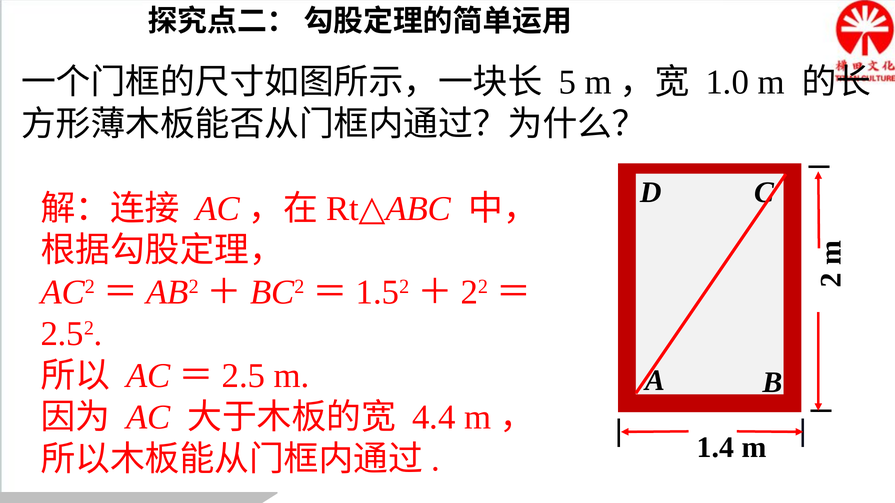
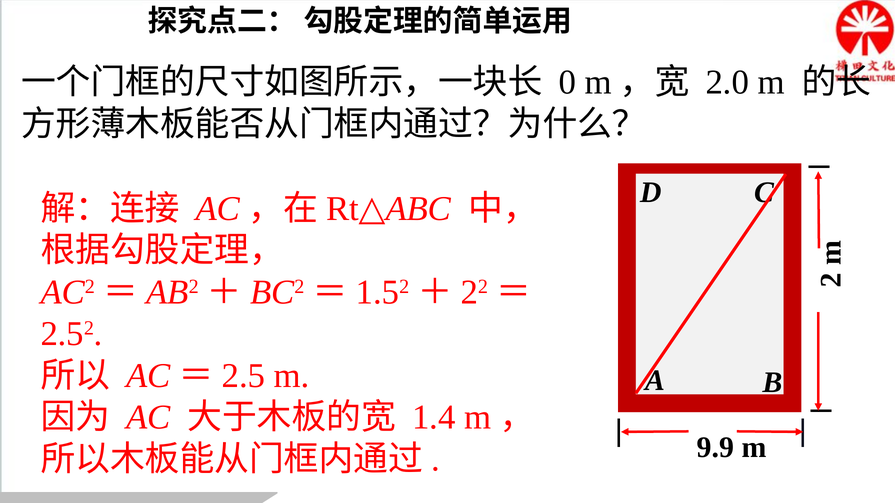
5: 5 -> 0
1.0: 1.0 -> 2.0
4.4: 4.4 -> 1.4
1.4: 1.4 -> 9.9
